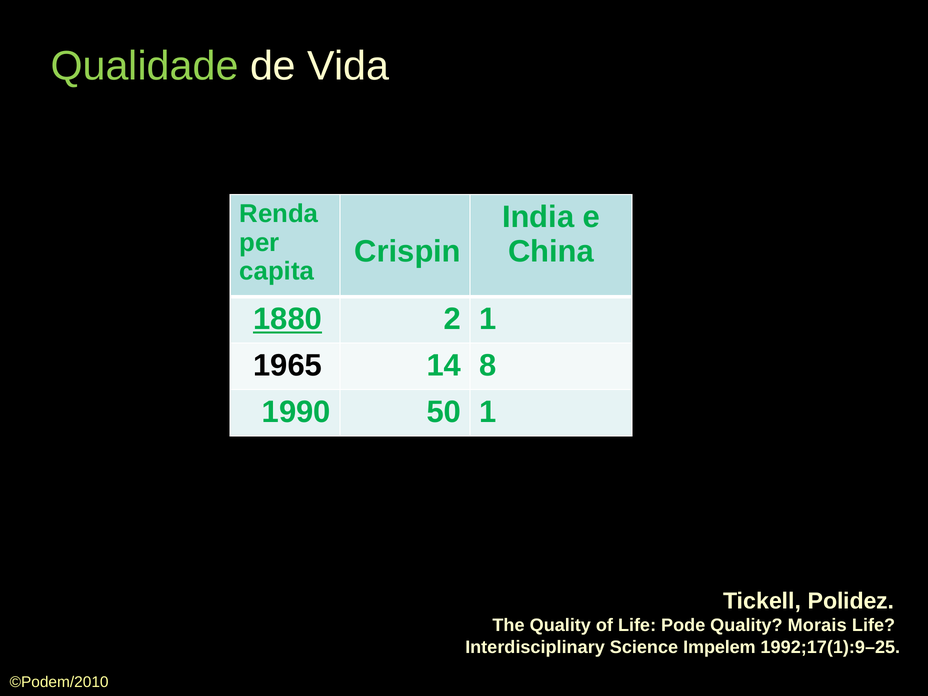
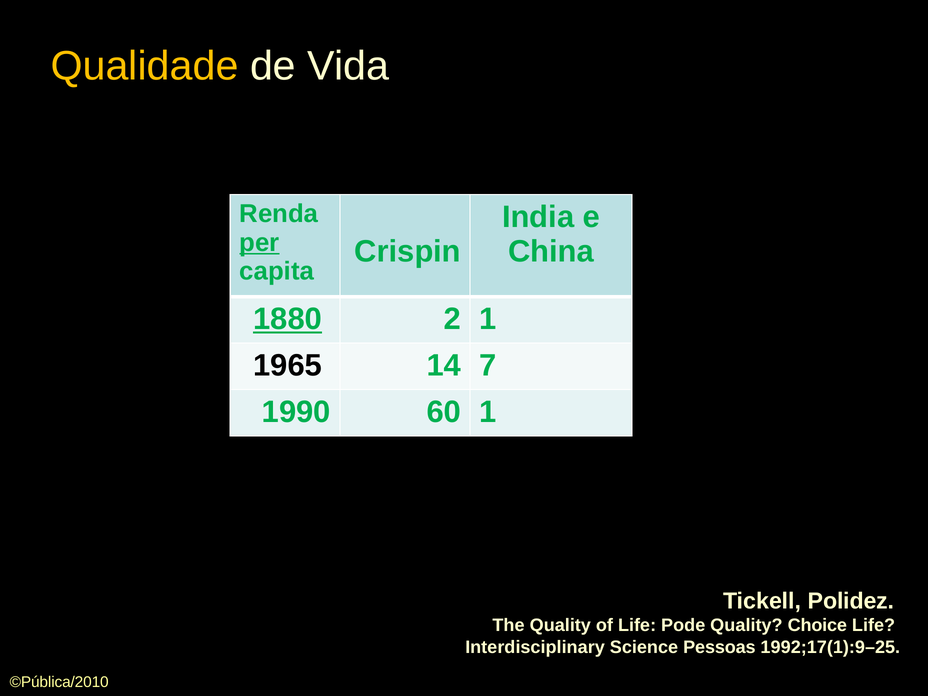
Qualidade colour: light green -> yellow
per underline: none -> present
8: 8 -> 7
50: 50 -> 60
Morais: Morais -> Choice
Impelem: Impelem -> Pessoas
©Podem/2010: ©Podem/2010 -> ©Pública/2010
